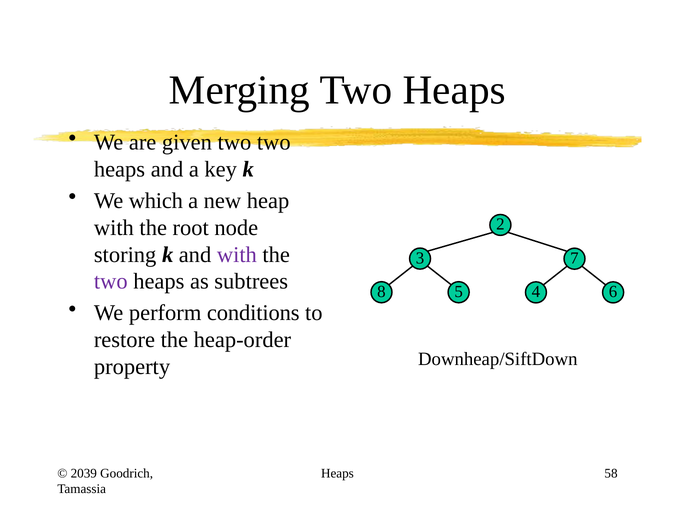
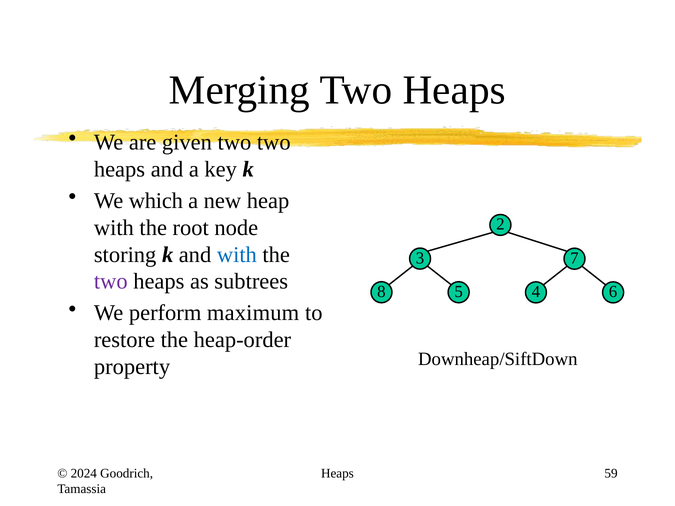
with at (237, 255) colour: purple -> blue
conditions: conditions -> maximum
2039: 2039 -> 2024
58: 58 -> 59
